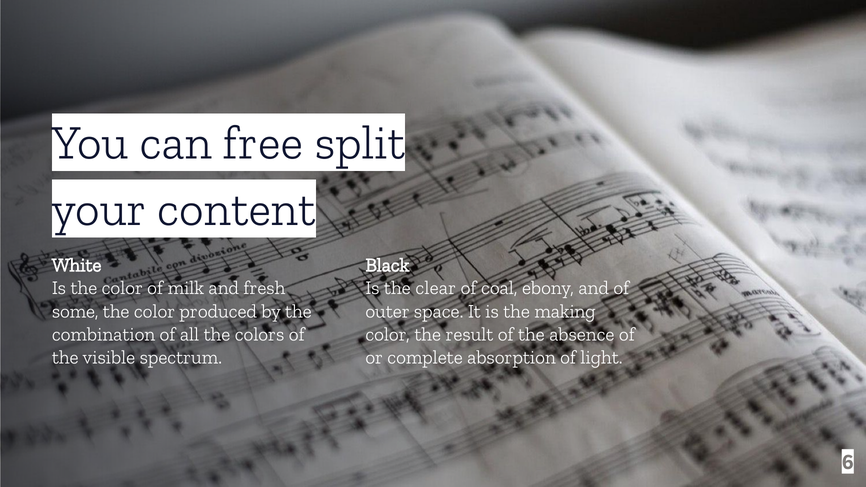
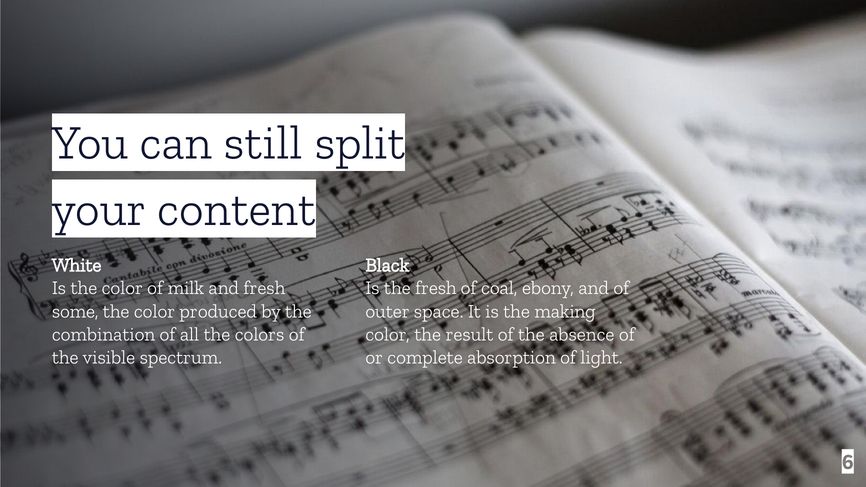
free: free -> still
the clear: clear -> fresh
